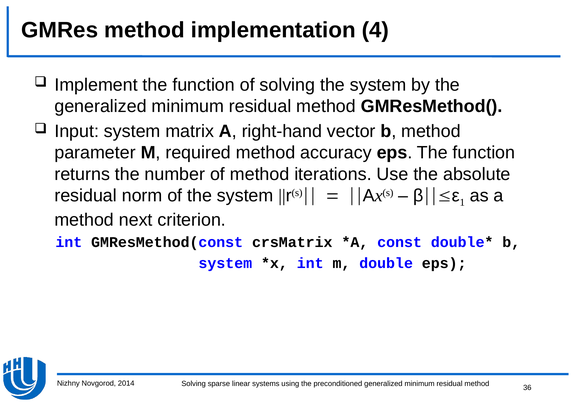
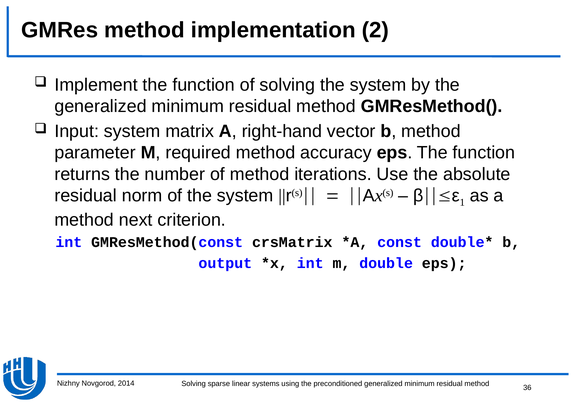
4: 4 -> 2
system at (225, 263): system -> output
